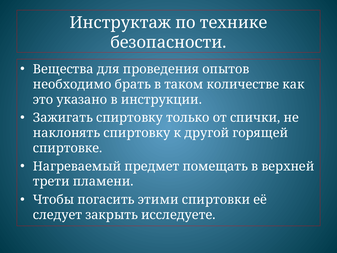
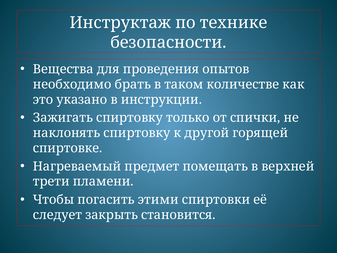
исследуете: исследуете -> становится
